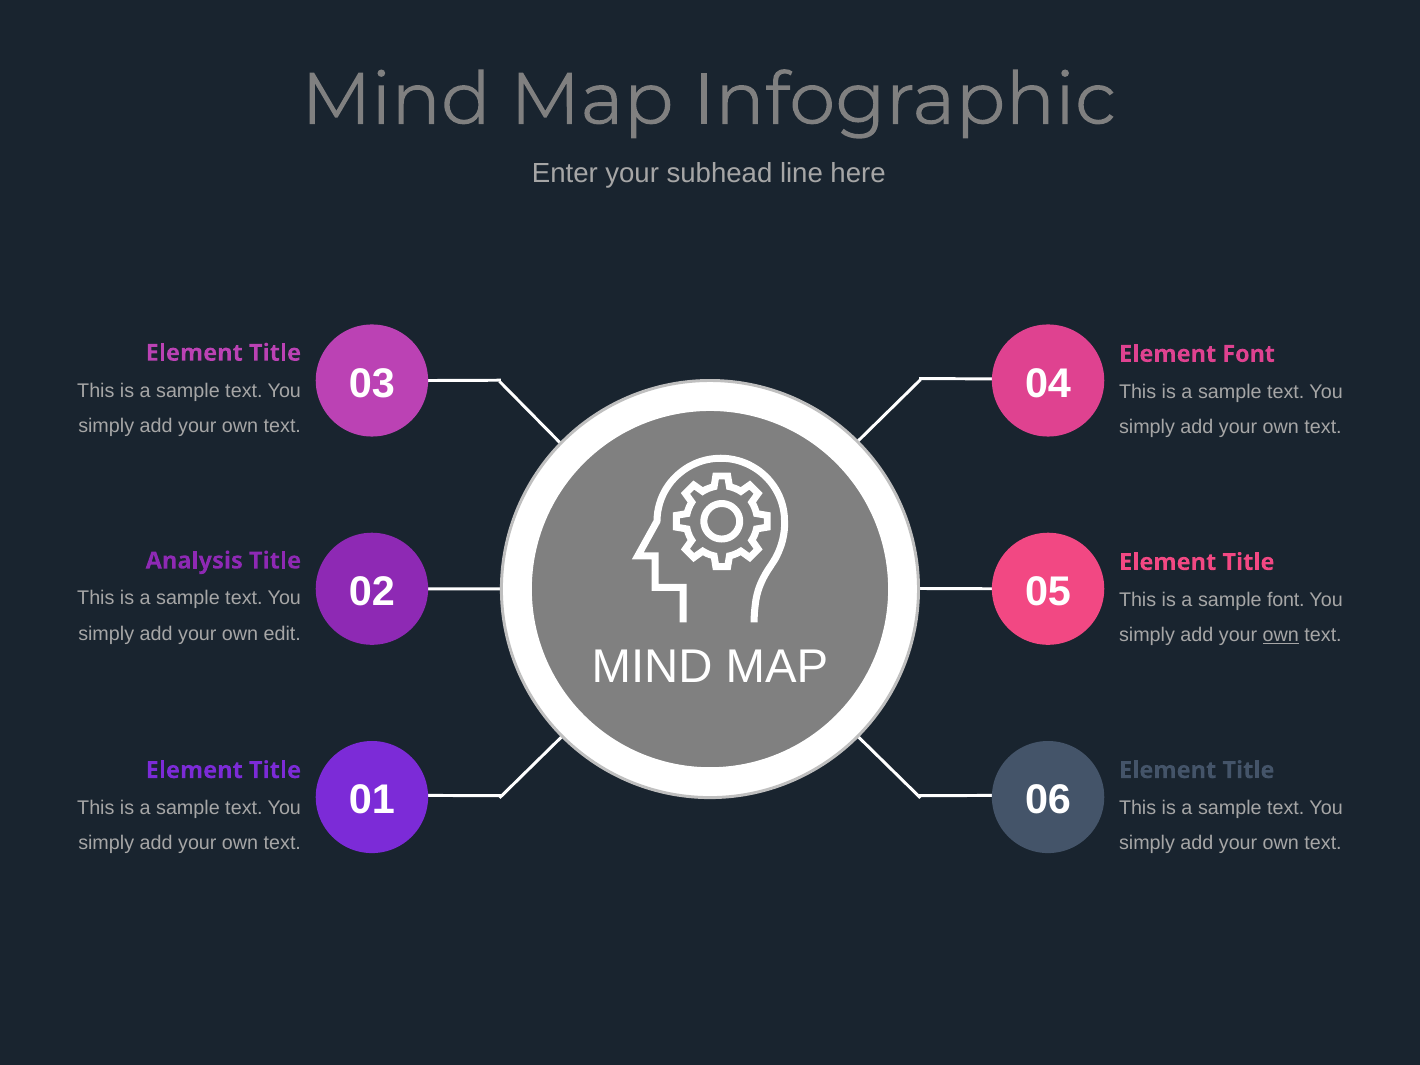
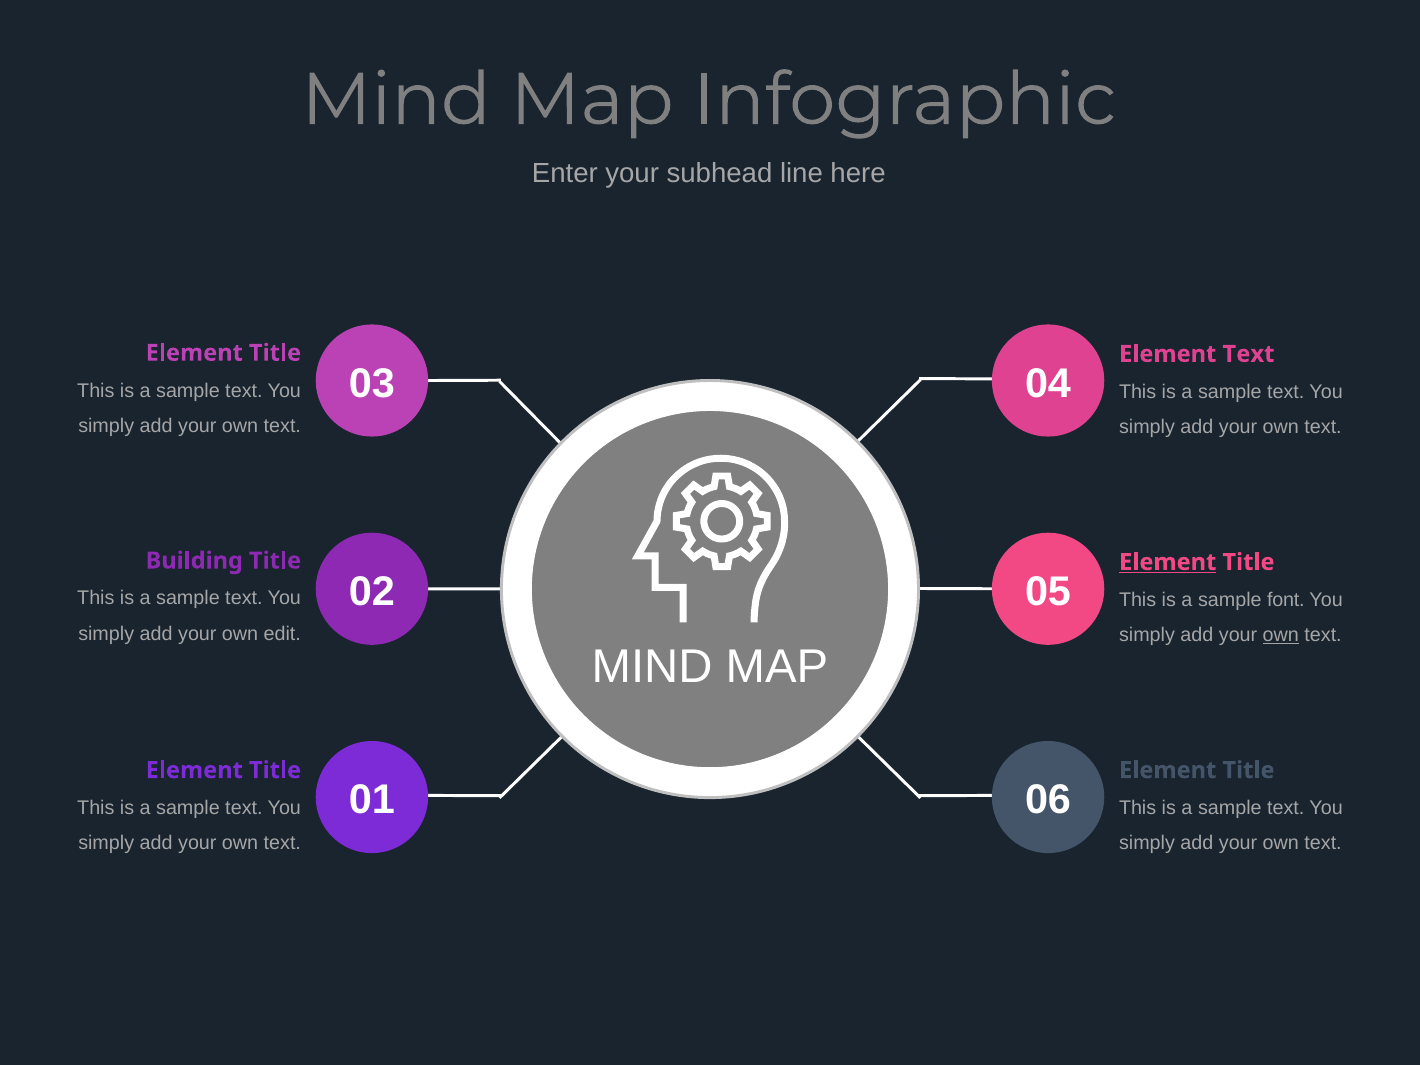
Element Font: Font -> Text
Analysis: Analysis -> Building
Element at (1168, 562) underline: none -> present
